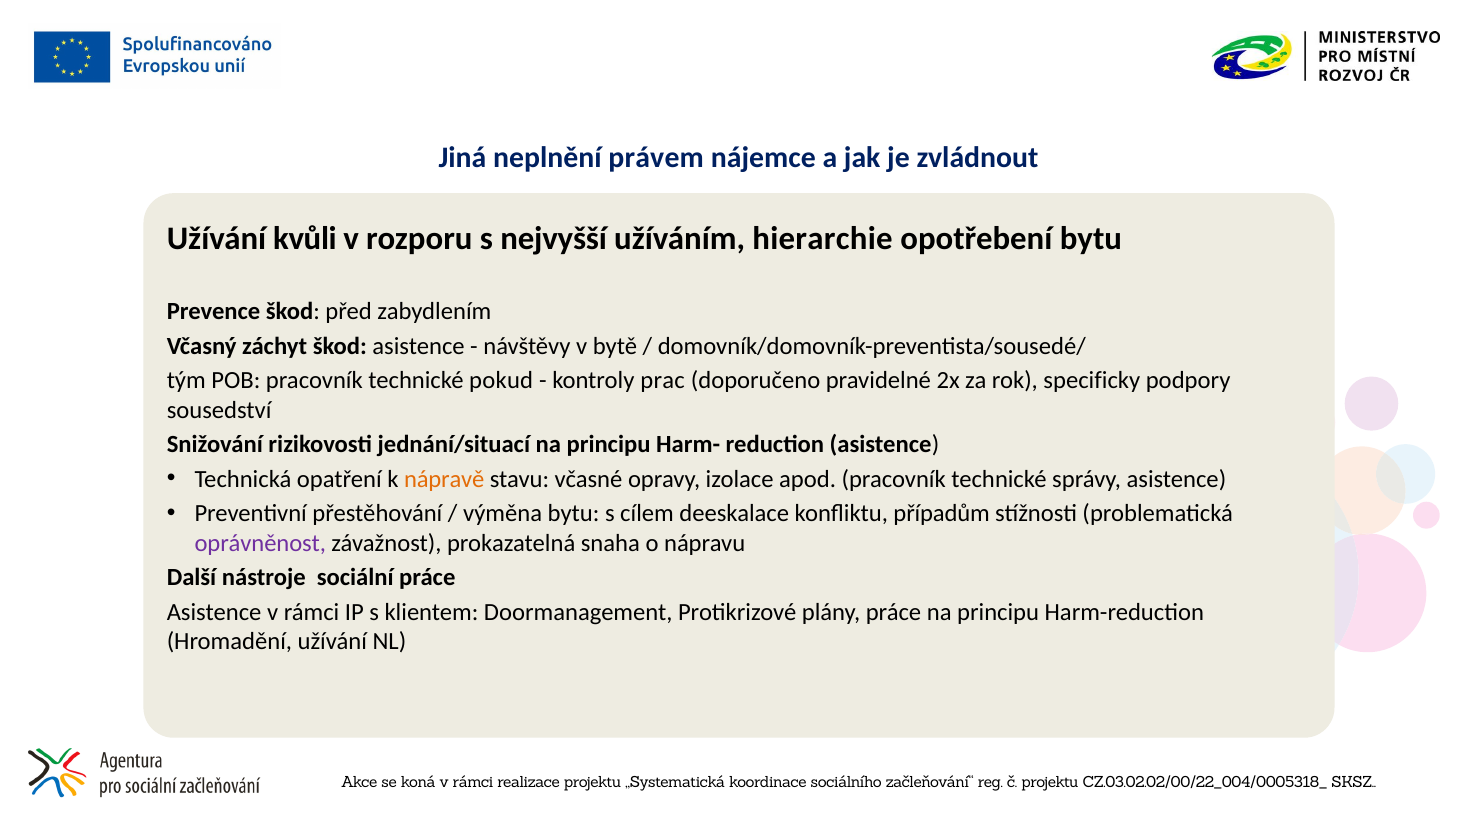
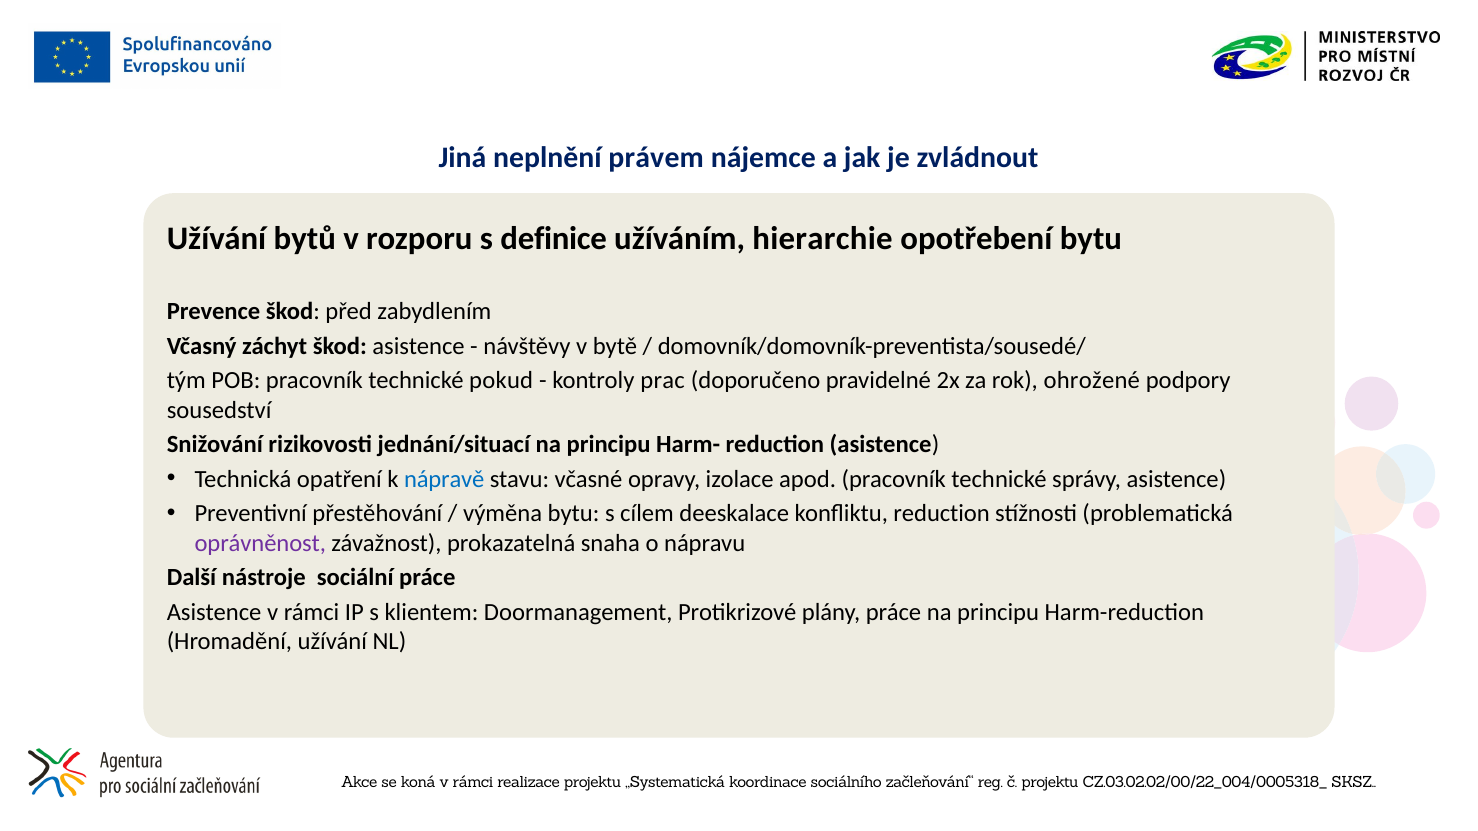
kvůli: kvůli -> bytů
nejvyšší: nejvyšší -> definice
specificky: specificky -> ohrožené
nápravě colour: orange -> blue
konfliktu případům: případům -> reduction
